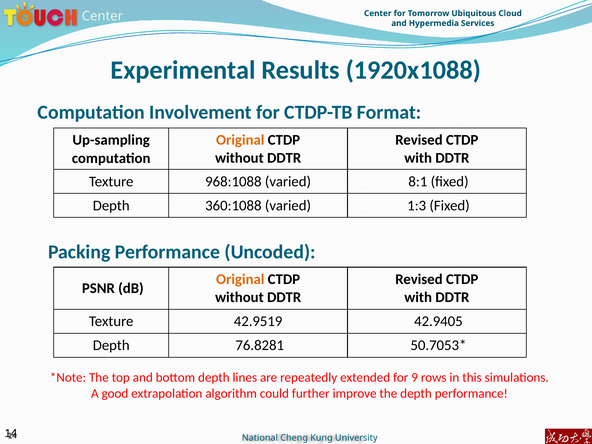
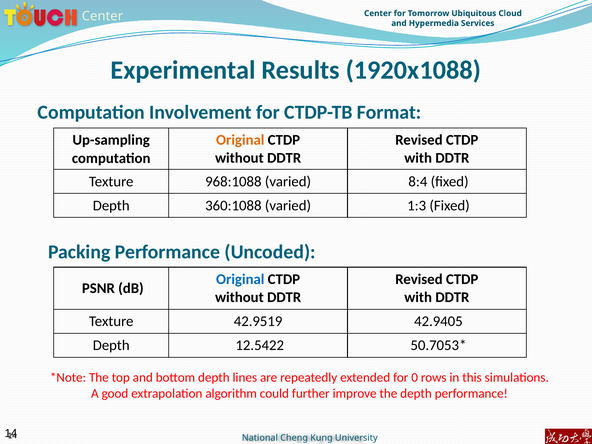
8:1: 8:1 -> 8:4
Original at (240, 279) colour: orange -> blue
76.8281: 76.8281 -> 12.5422
9: 9 -> 0
